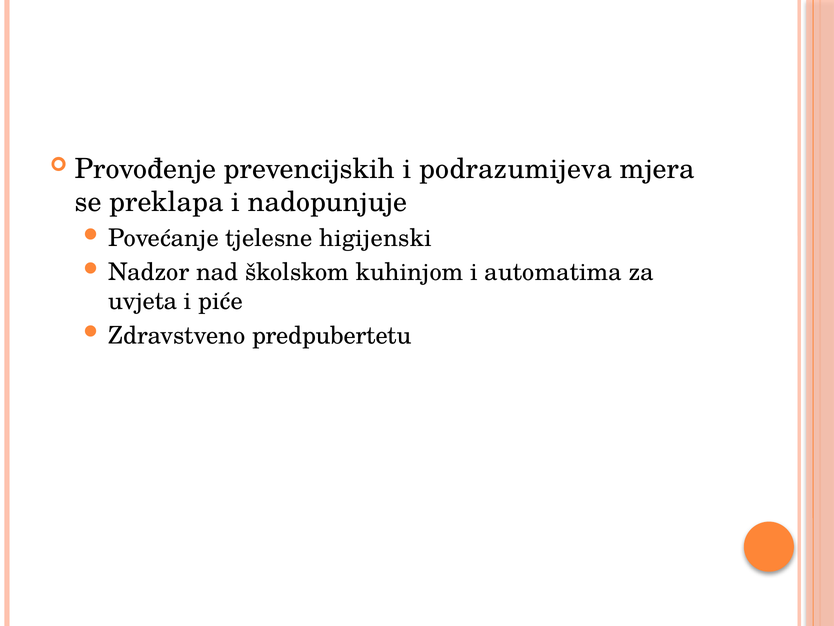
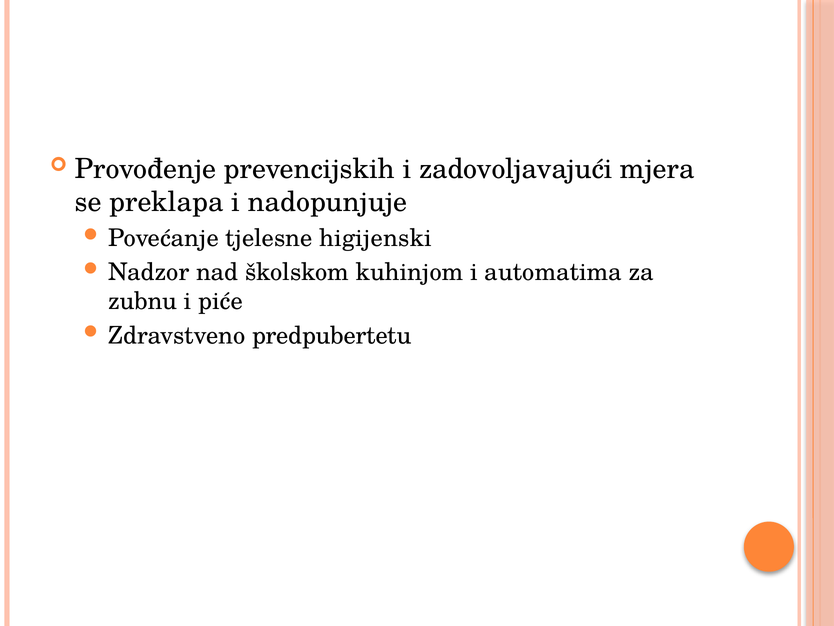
podrazumijeva: podrazumijeva -> zadovoljavajući
uvjeta: uvjeta -> zubnu
